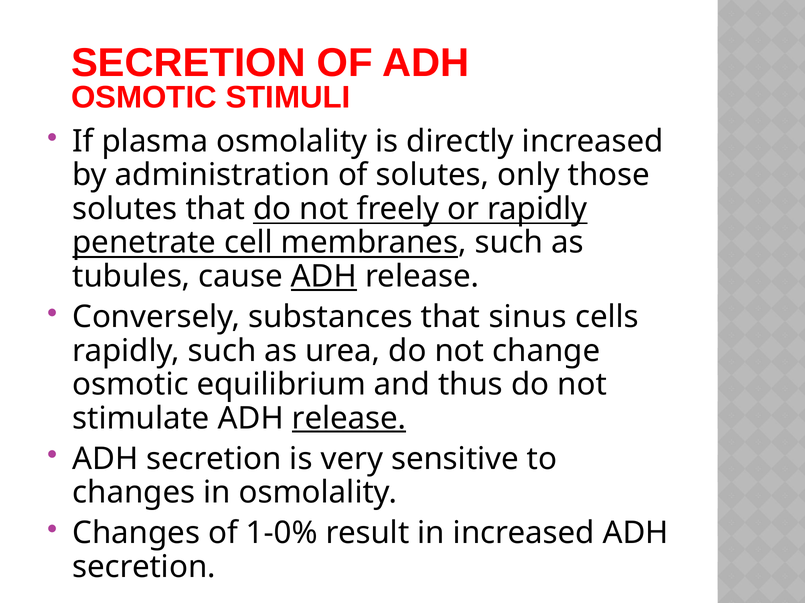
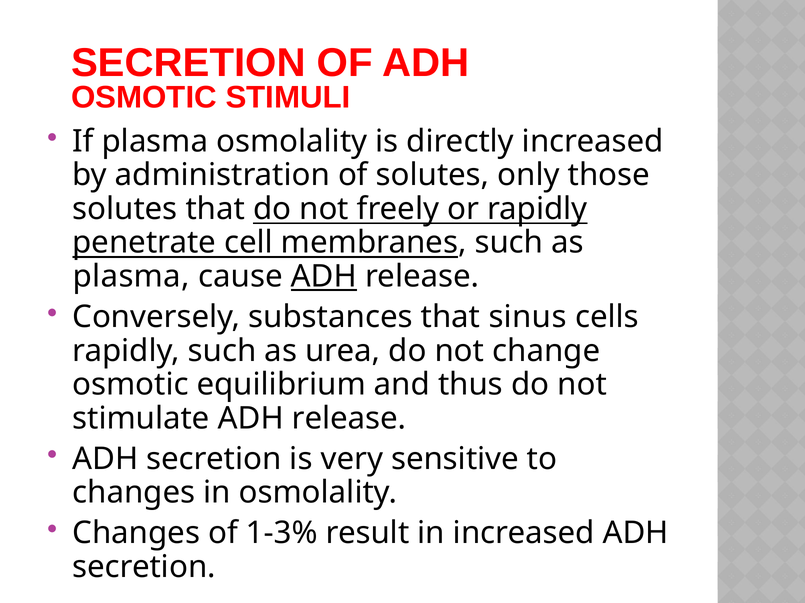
tubules at (131, 277): tubules -> plasma
release at (349, 419) underline: present -> none
1-0%: 1-0% -> 1-3%
